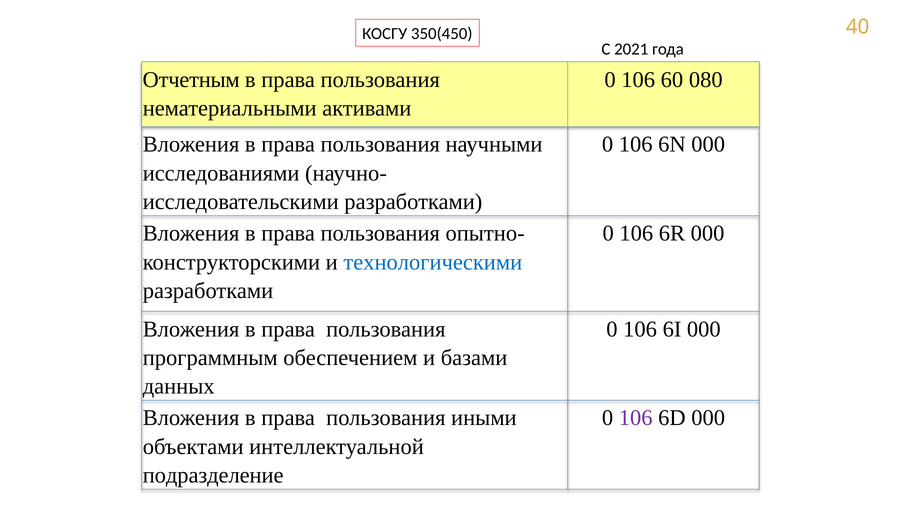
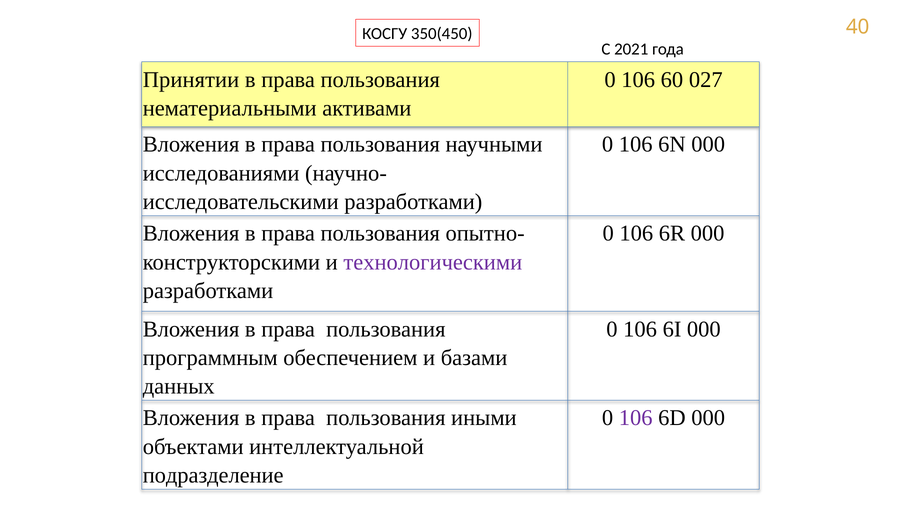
Отчетным: Отчетным -> Принятии
080: 080 -> 027
технологическими colour: blue -> purple
